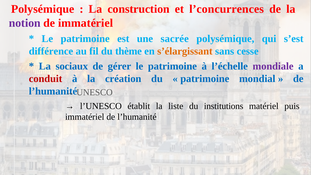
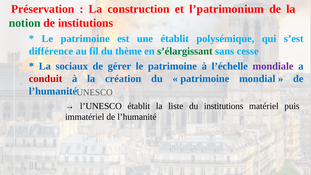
Polysémique at (43, 9): Polysémique -> Préservation
l’concurrences: l’concurrences -> l’patrimonium
notion colour: purple -> green
de immatériel: immatériel -> institutions
une sacrée: sacrée -> établit
s’élargissant colour: orange -> green
